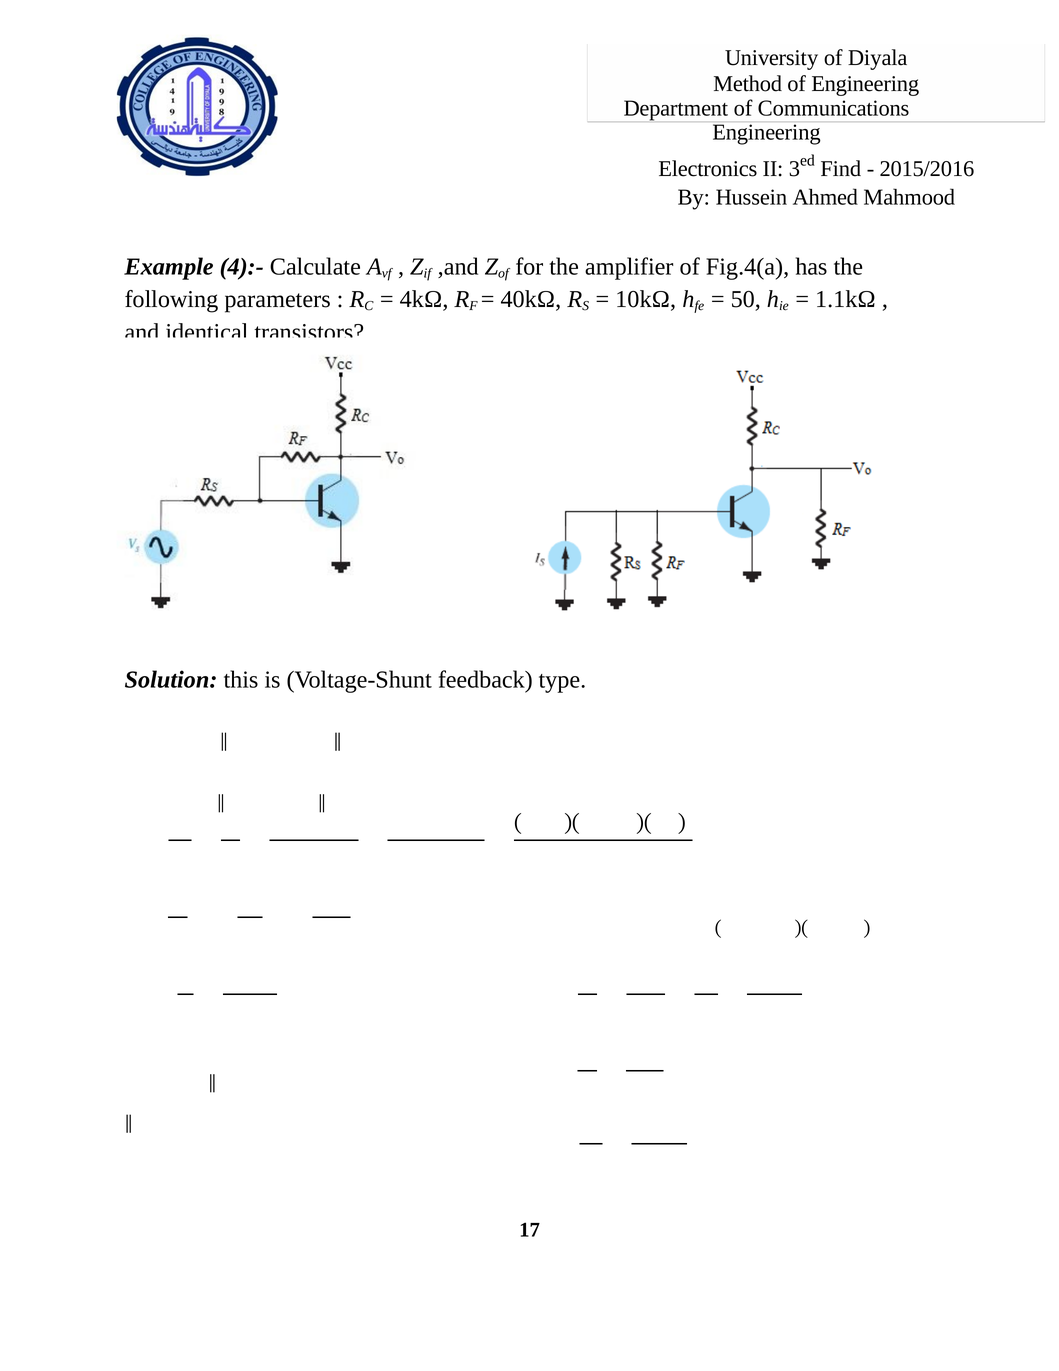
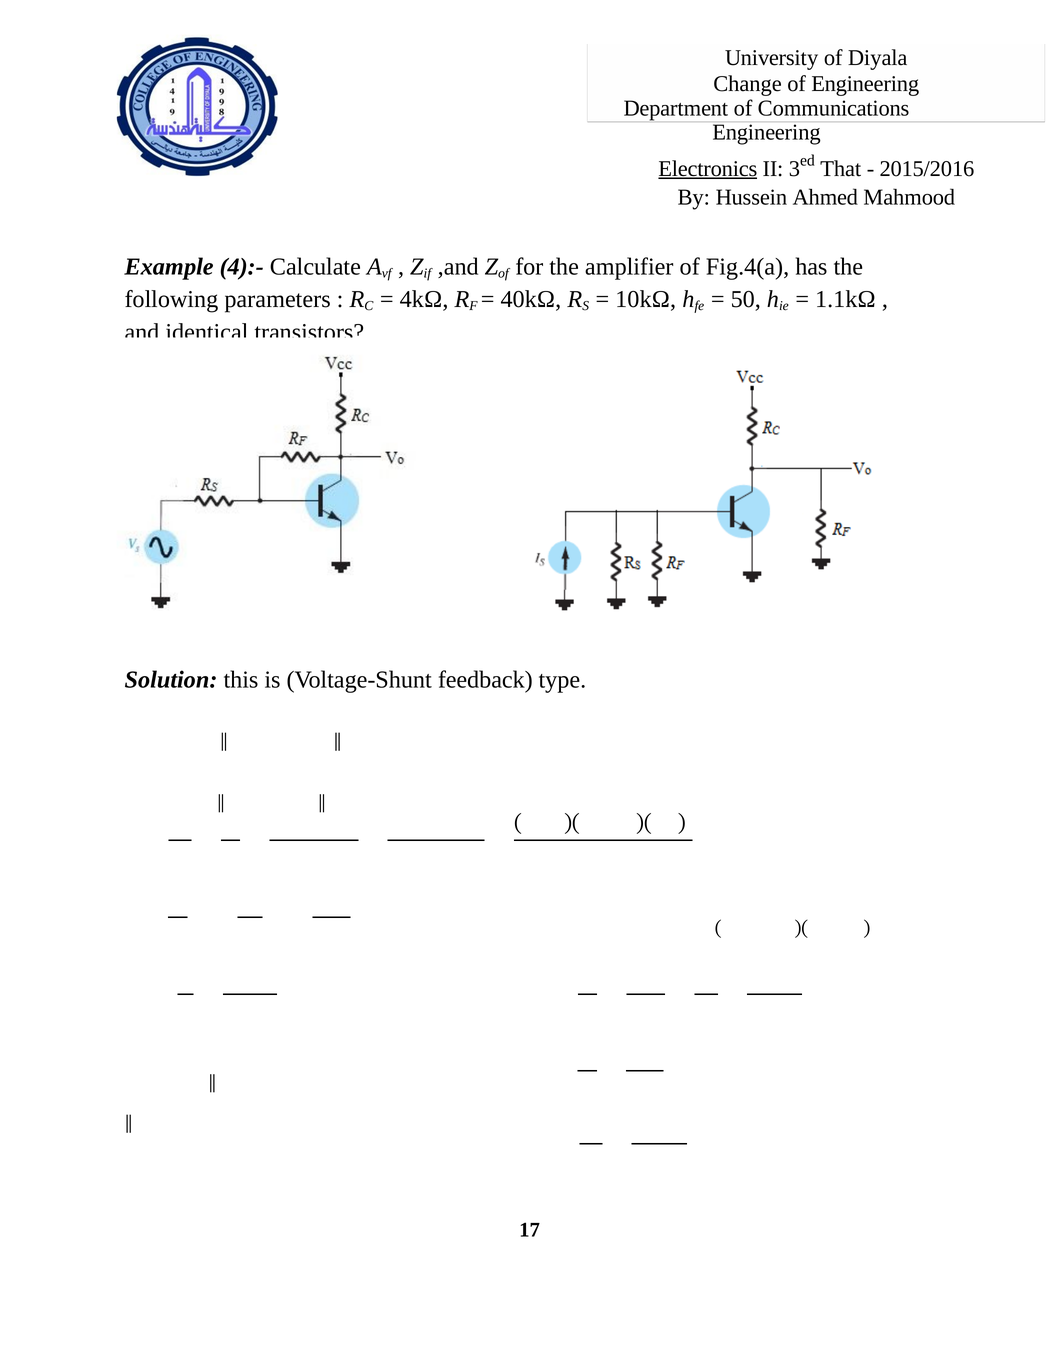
Method: Method -> Change
Electronics underline: none -> present
Find: Find -> That
